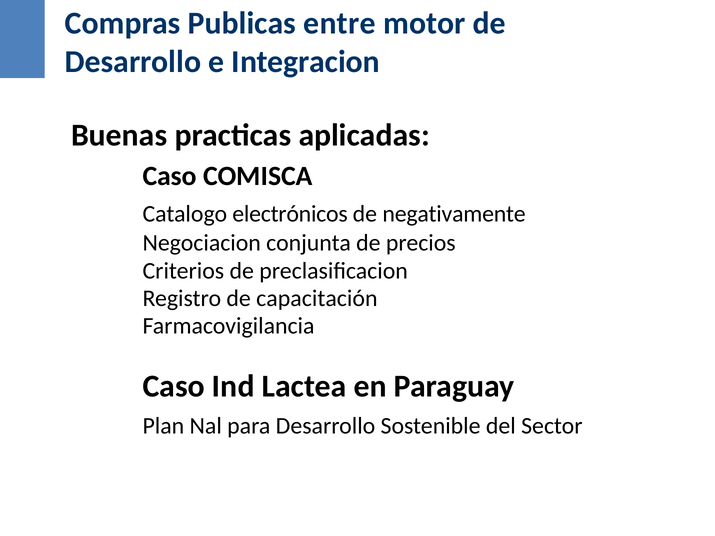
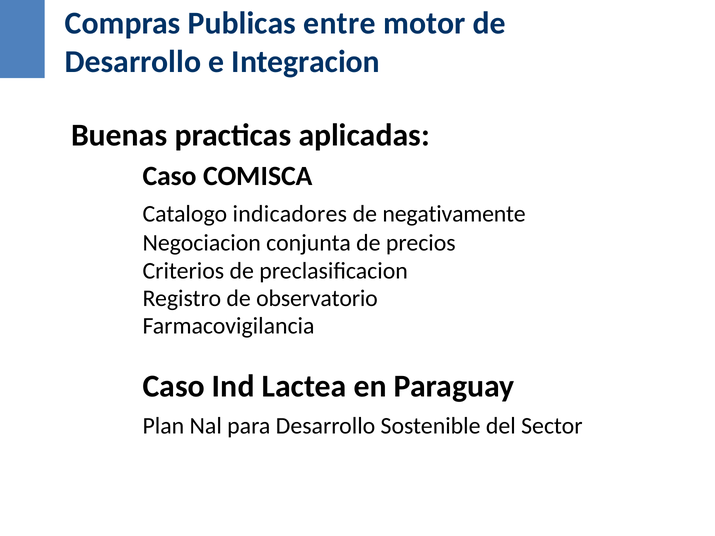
electrónicos: electrónicos -> indicadores
capacitación: capacitación -> observatorio
